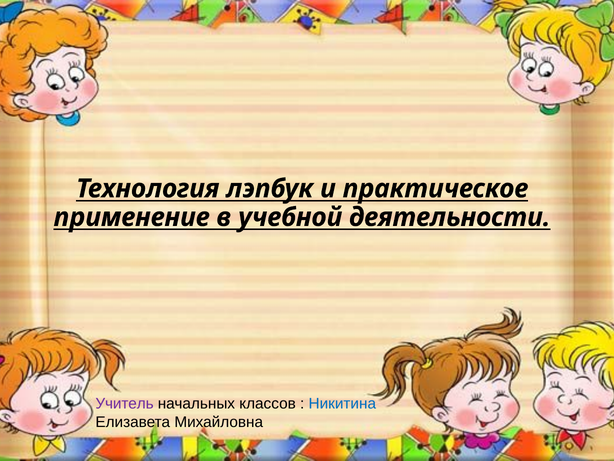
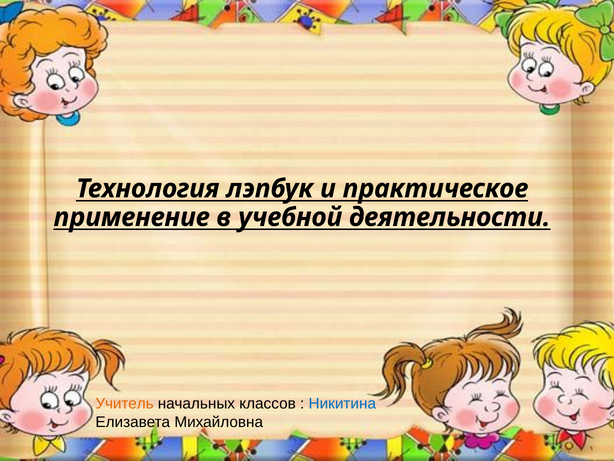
Учитель colour: purple -> orange
